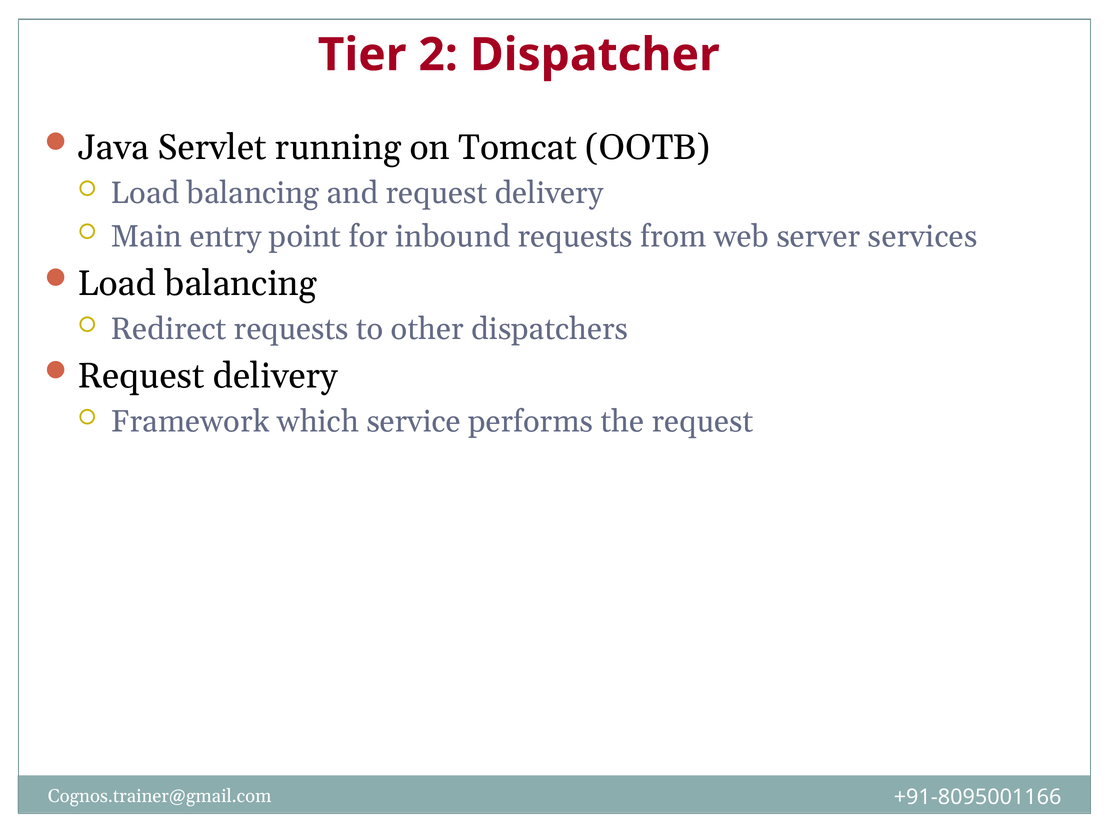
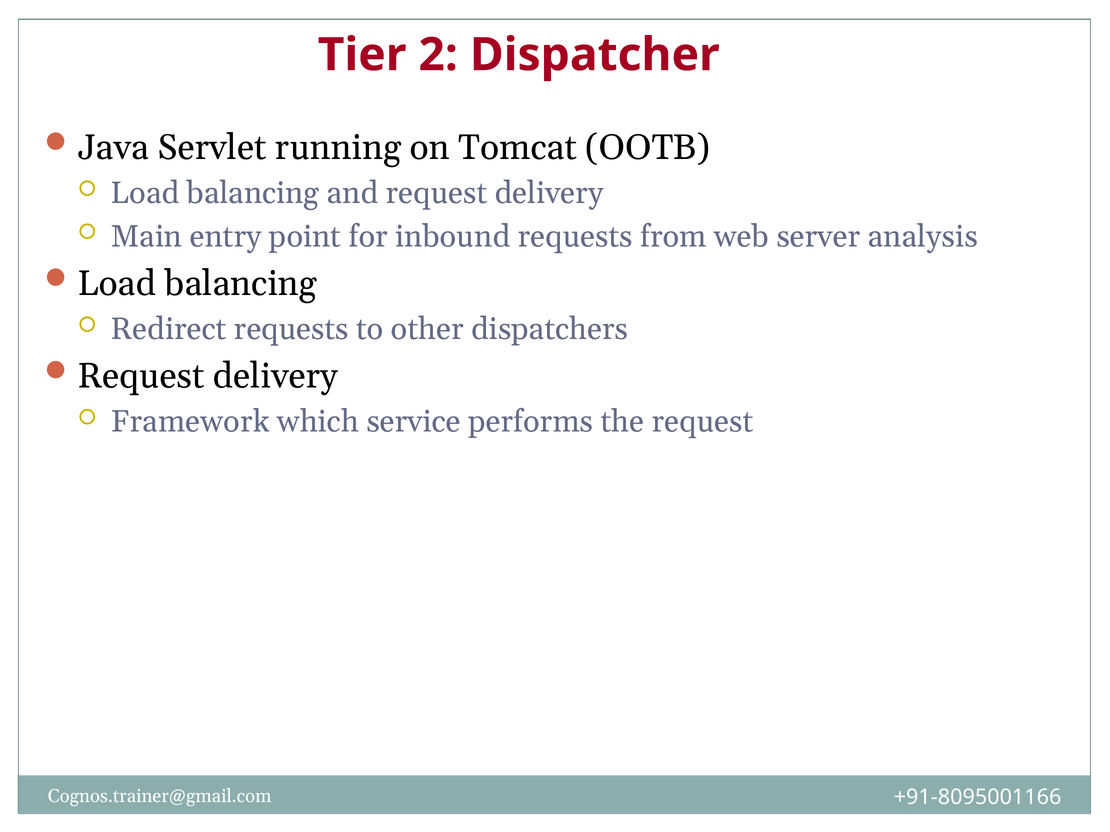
services: services -> analysis
